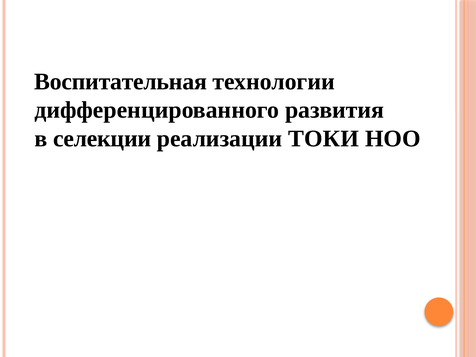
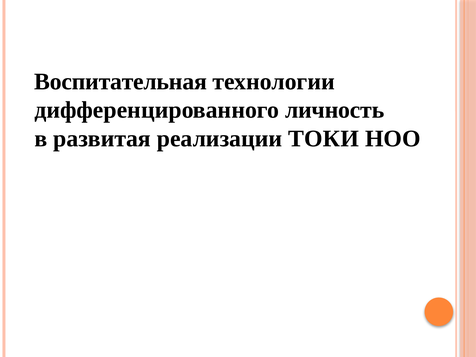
развития: развития -> личность
селекции: селекции -> развитая
